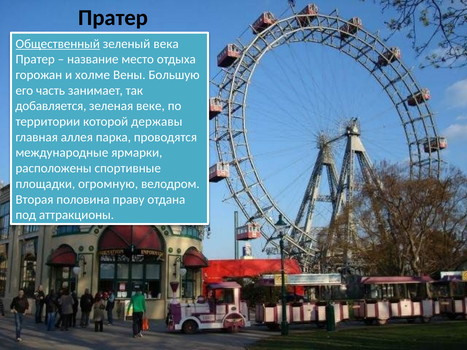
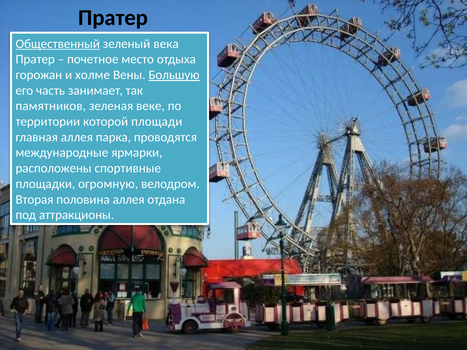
название: название -> почетное
Большую underline: none -> present
добавляется: добавляется -> памятников
державы: державы -> площади
половина праву: праву -> аллея
